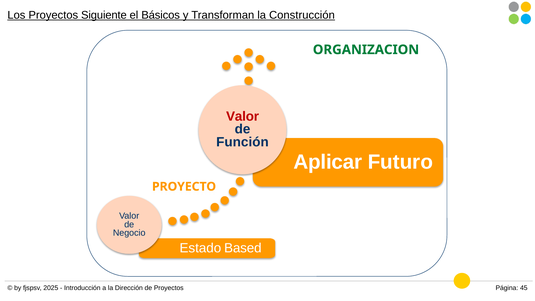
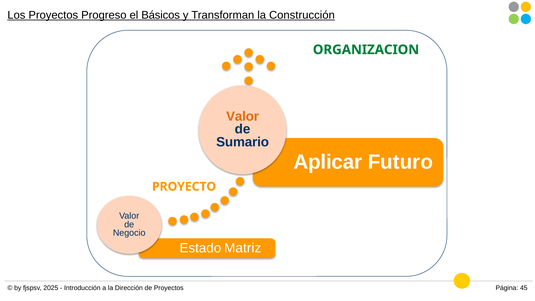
Siguiente: Siguiente -> Progreso
Valor at (243, 116) colour: red -> orange
Función: Función -> Sumario
Based: Based -> Matriz
